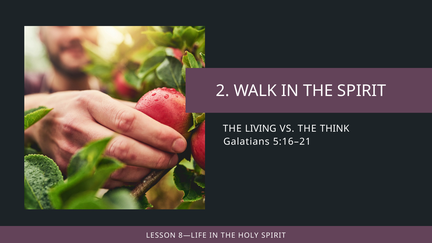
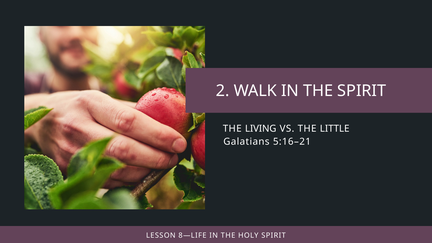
THINK: THINK -> LITTLE
